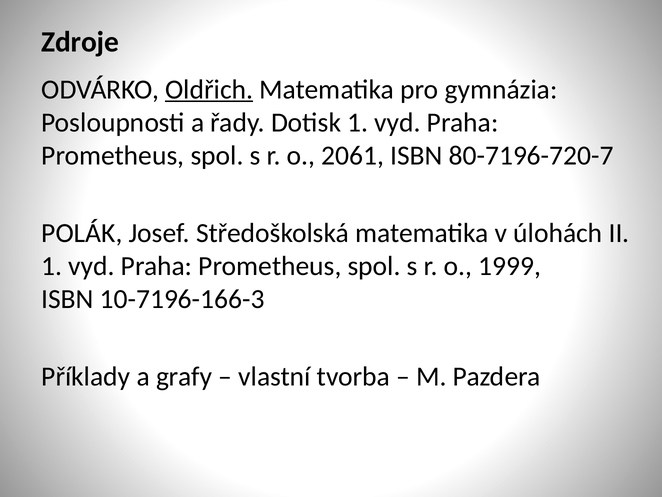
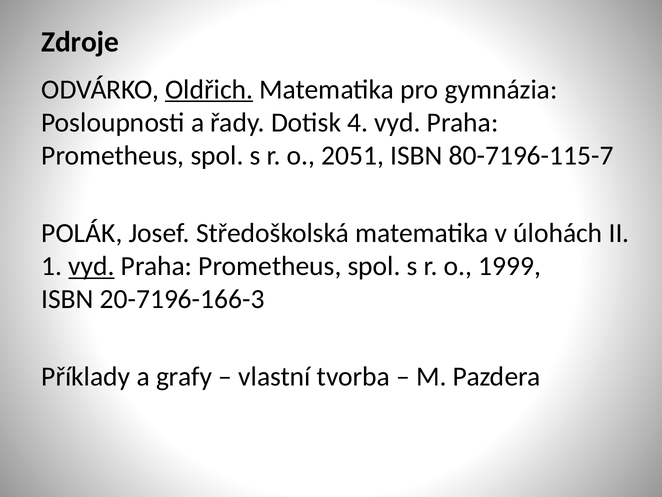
Dotisk 1: 1 -> 4
2061: 2061 -> 2051
80-7196-720-7: 80-7196-720-7 -> 80-7196-115-7
vyd at (92, 266) underline: none -> present
10-7196-166-3: 10-7196-166-3 -> 20-7196-166-3
